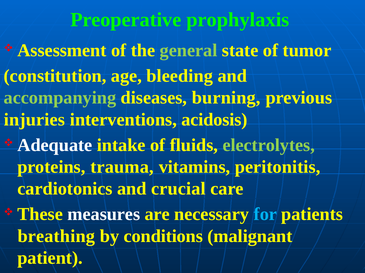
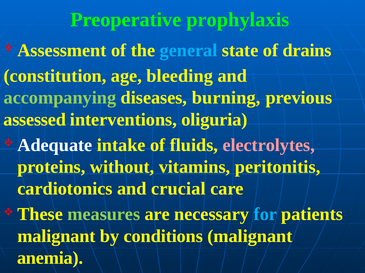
general colour: light green -> light blue
tumor: tumor -> drains
injuries: injuries -> assessed
acidosis: acidosis -> oliguria
electrolytes colour: light green -> pink
trauma: trauma -> without
measures colour: white -> light green
breathing at (56, 237): breathing -> malignant
patient: patient -> anemia
